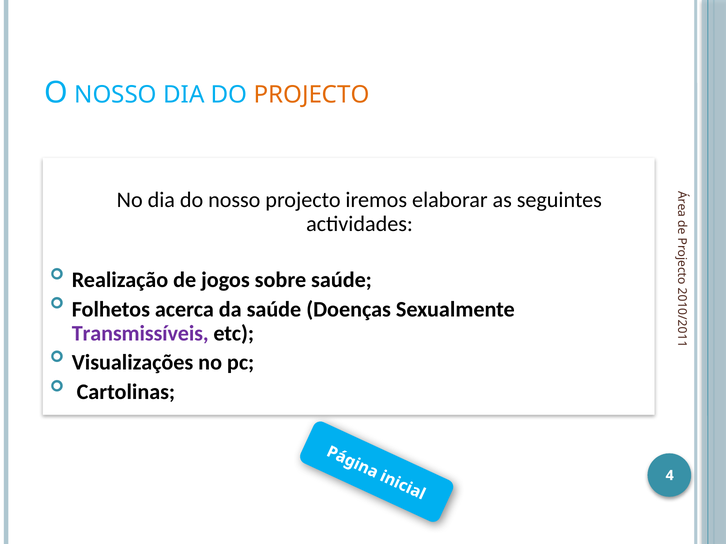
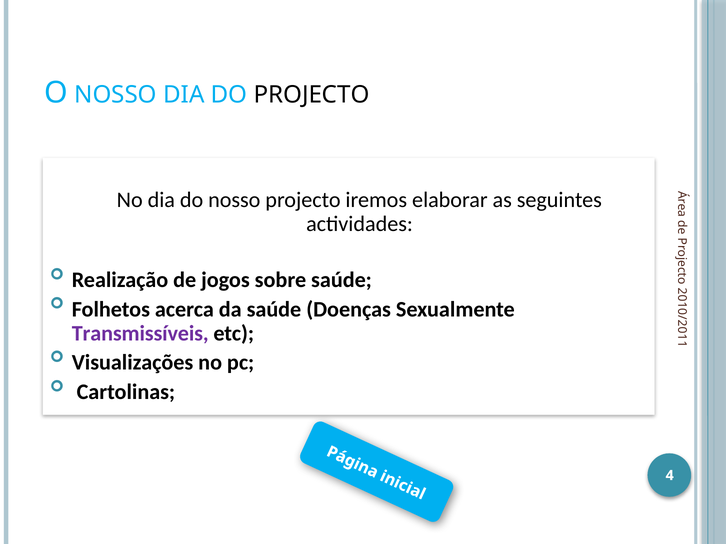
PROJECTO at (312, 95) colour: orange -> black
